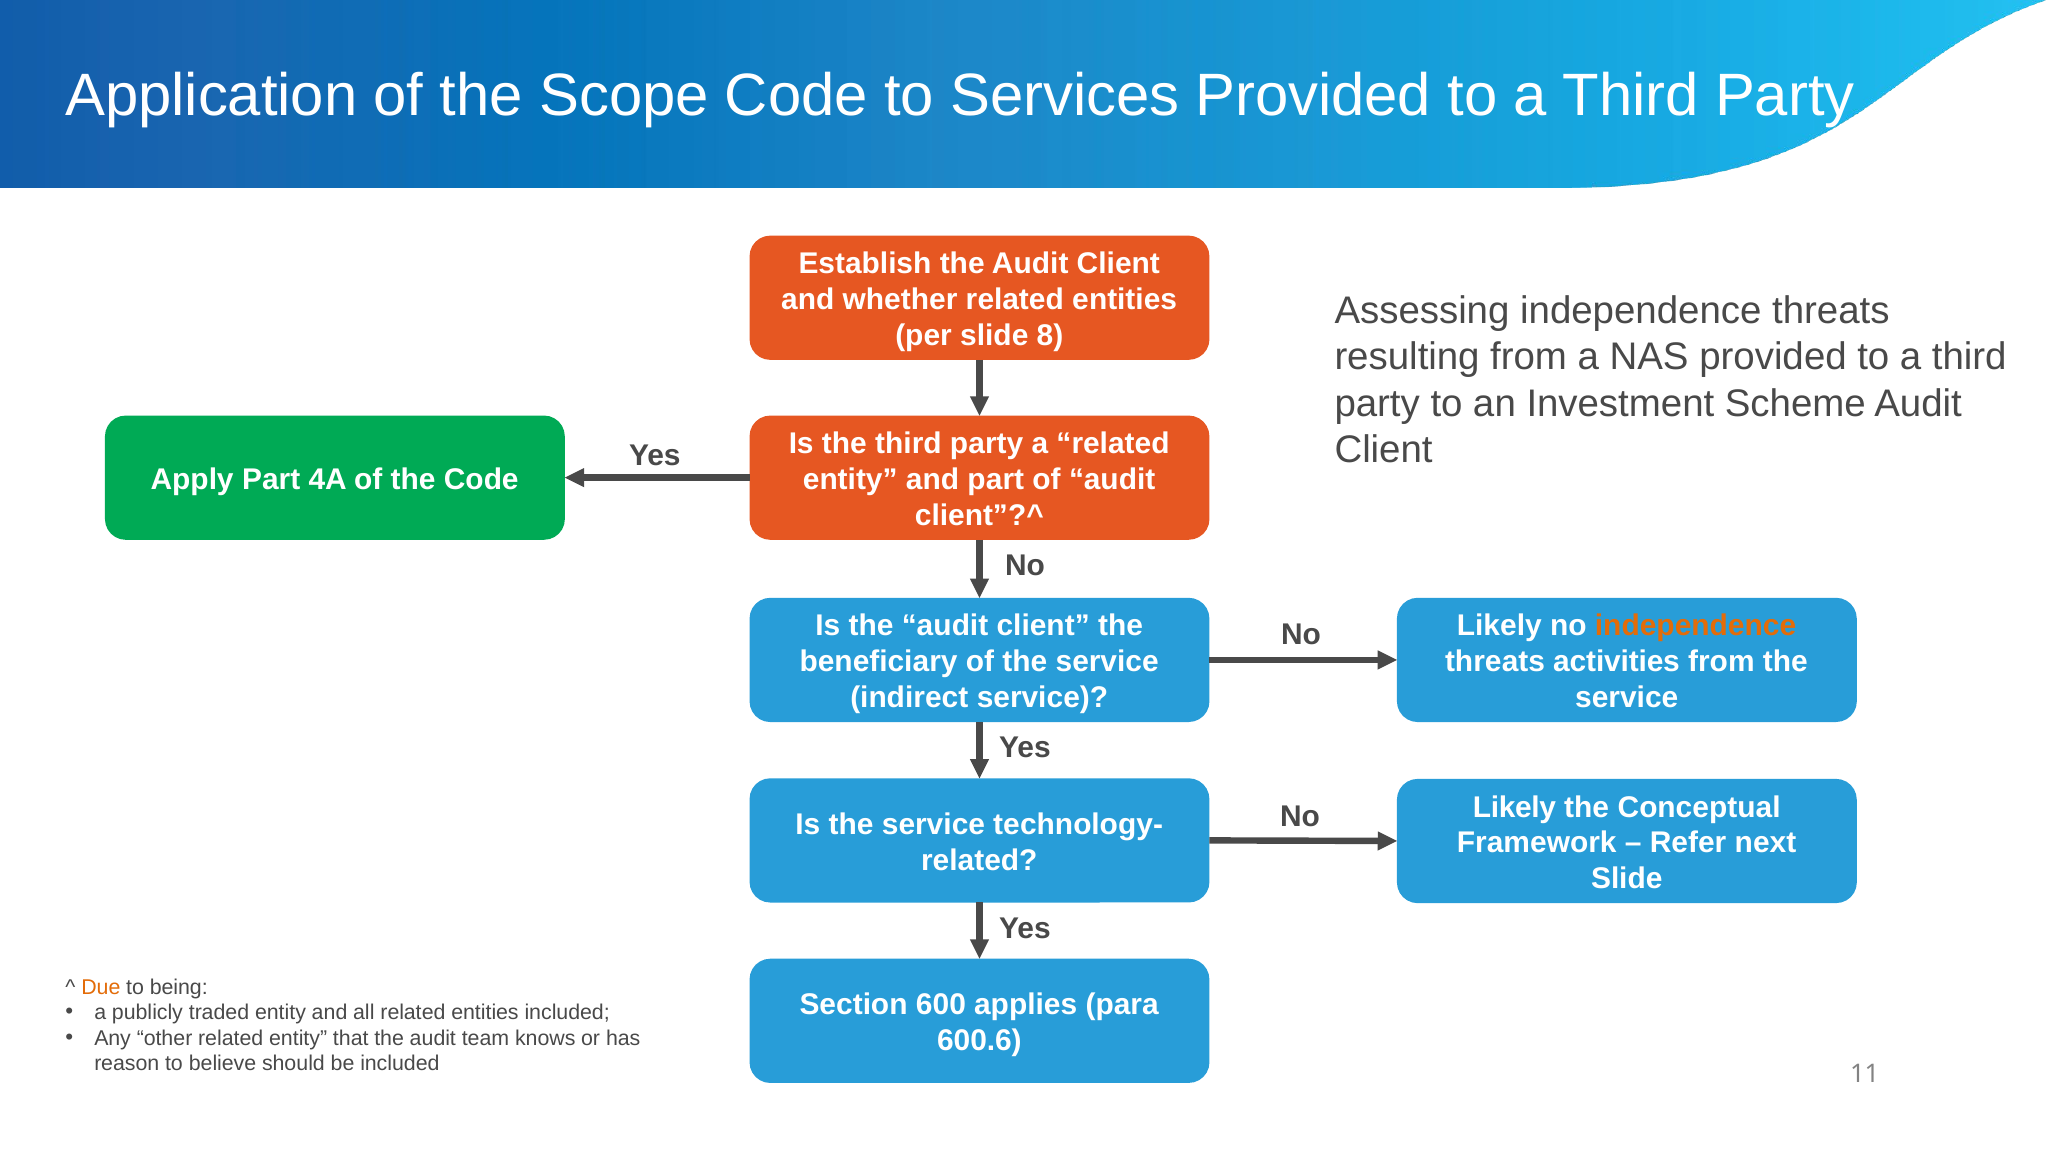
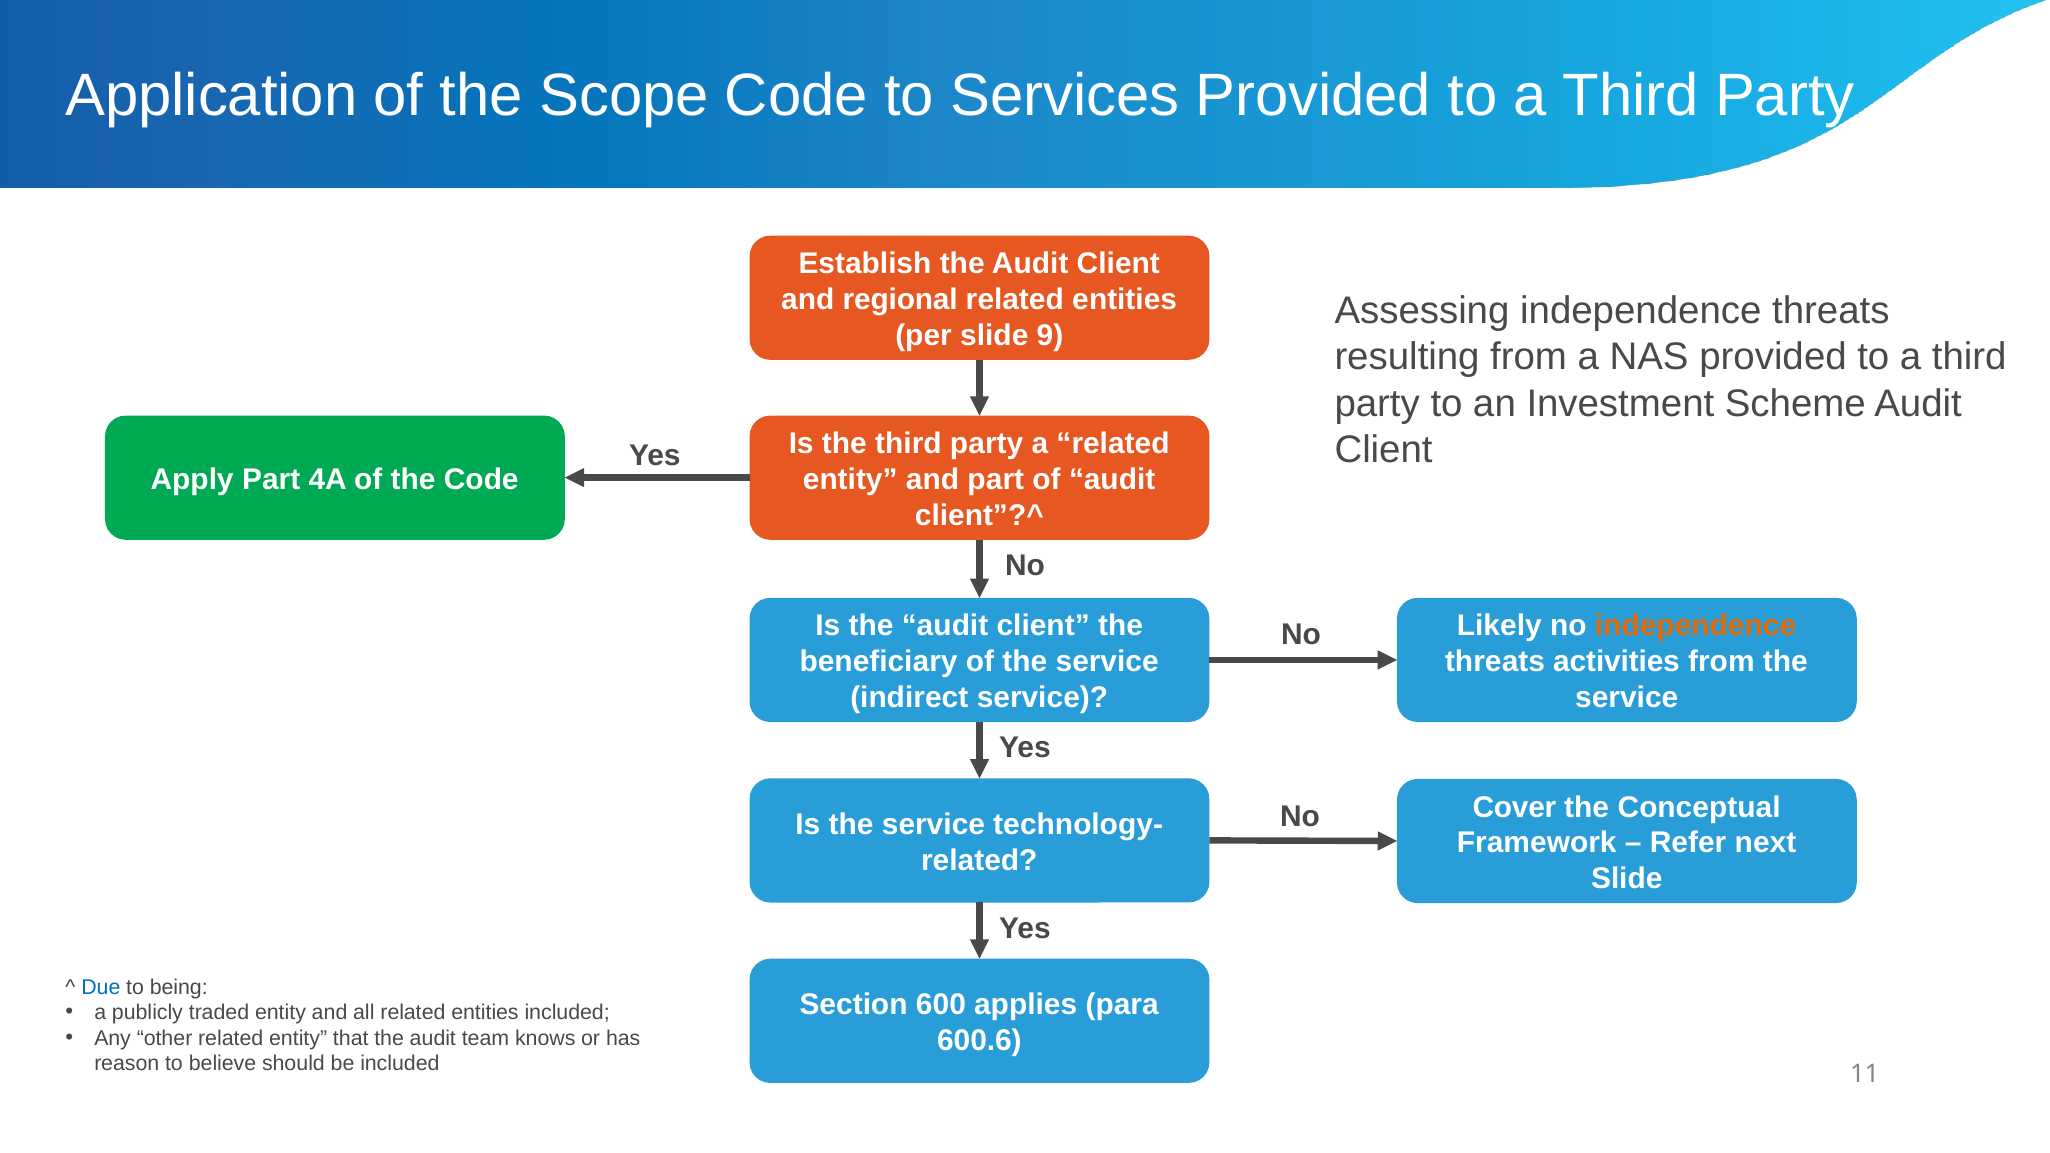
whether: whether -> regional
8: 8 -> 9
Likely at (1514, 807): Likely -> Cover
Due colour: orange -> blue
